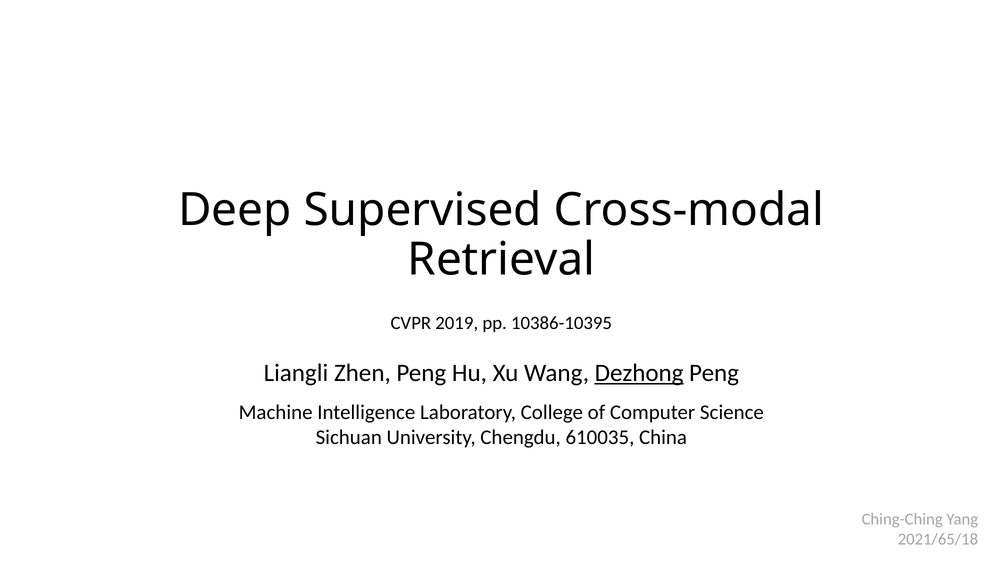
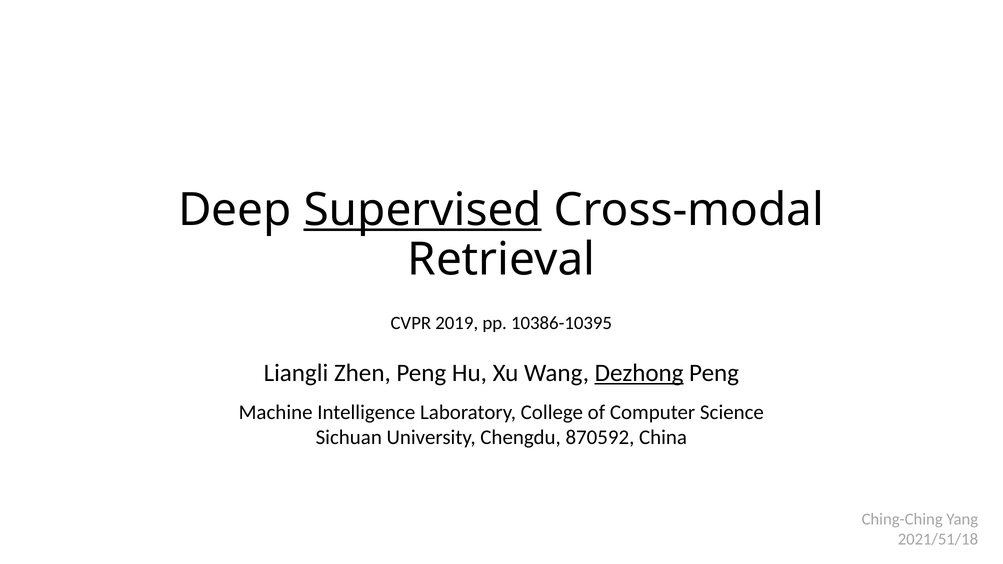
Supervised underline: none -> present
610035: 610035 -> 870592
2021/65/18: 2021/65/18 -> 2021/51/18
